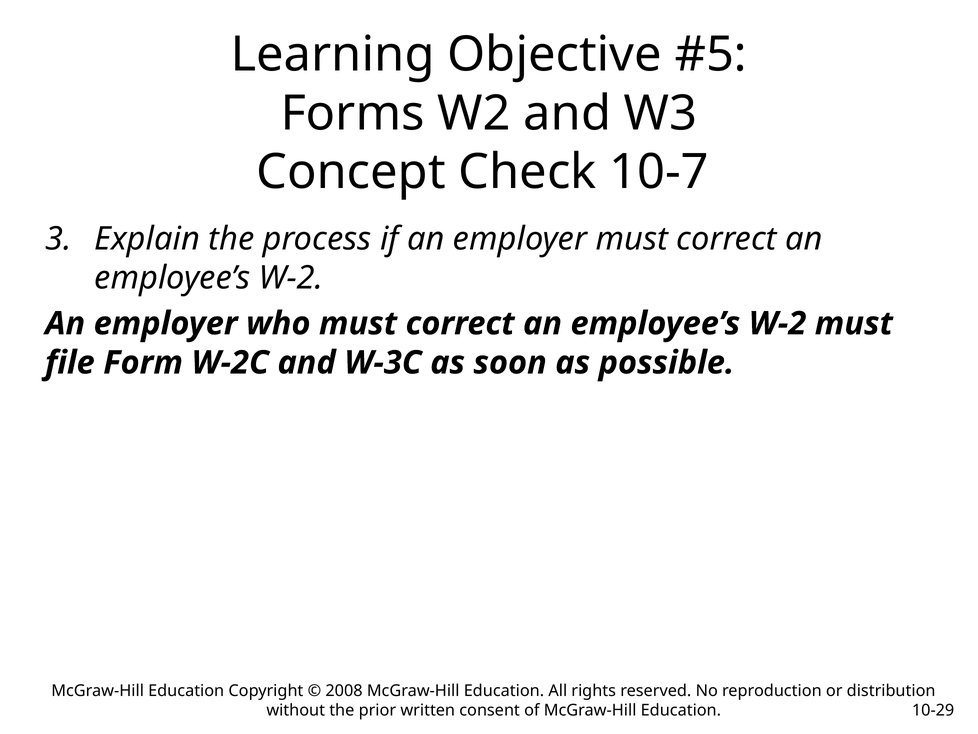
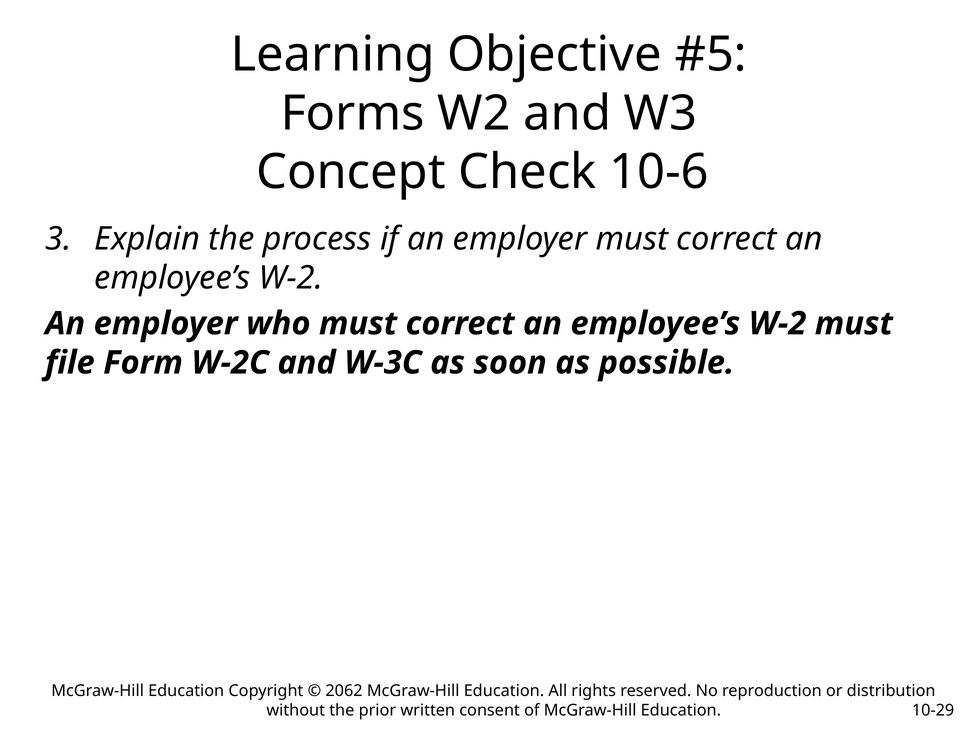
10-7: 10-7 -> 10-6
2008: 2008 -> 2062
